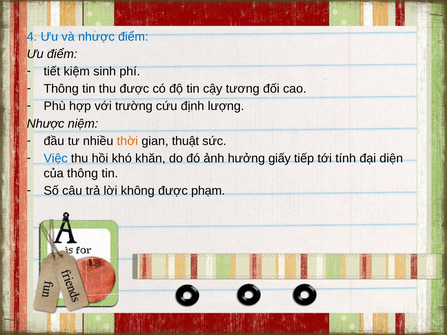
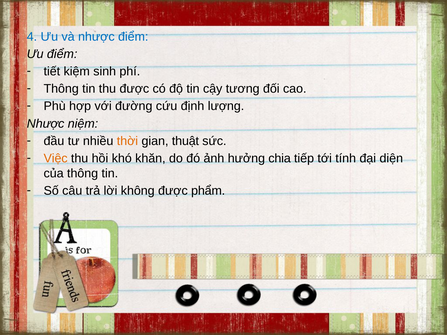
trường: trường -> đường
Việc colour: blue -> orange
giấy: giấy -> chia
phạm: phạm -> phẩm
